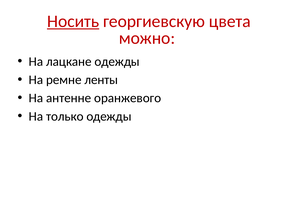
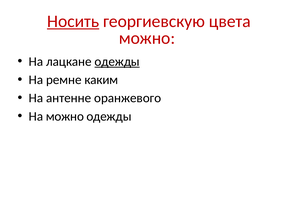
одежды at (117, 62) underline: none -> present
ленты: ленты -> каким
На только: только -> можно
